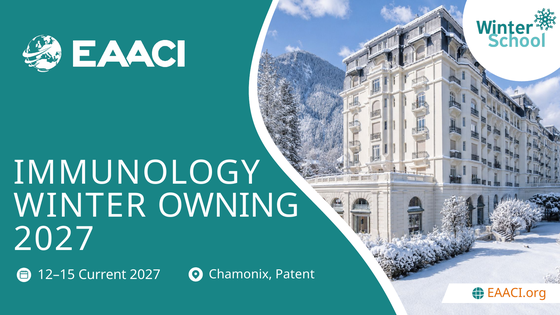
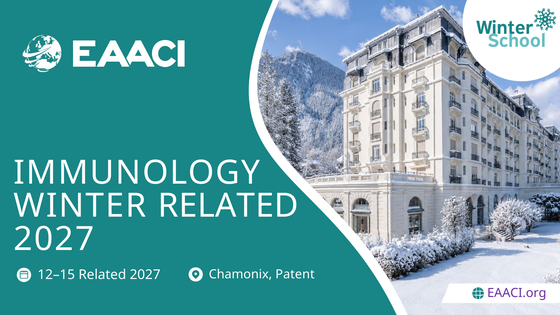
WINTER OWNING: OWNING -> RELATED
12–15 Current: Current -> Related
EAACI.org colour: orange -> purple
